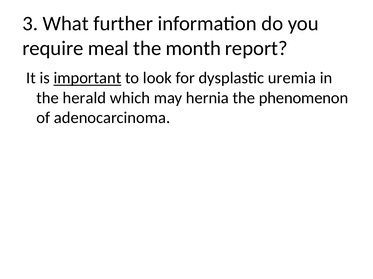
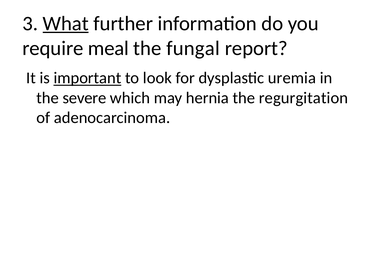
What underline: none -> present
month: month -> fungal
herald: herald -> severe
phenomenon: phenomenon -> regurgitation
